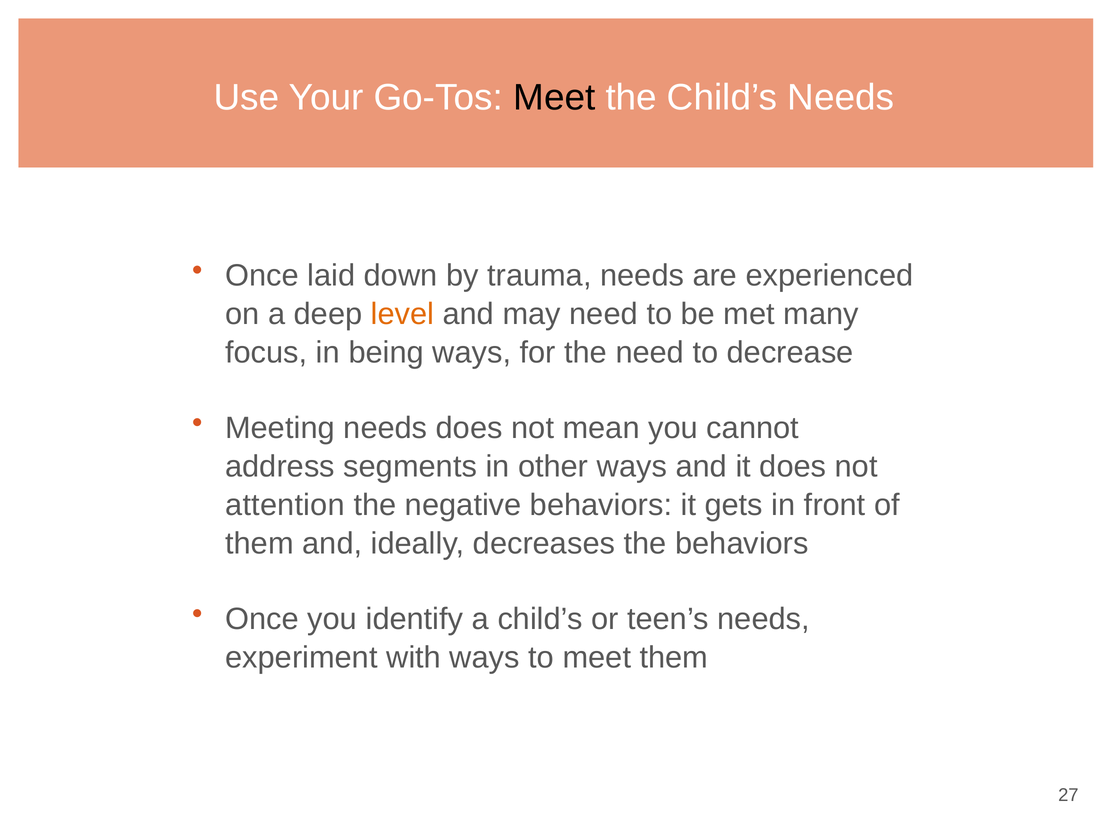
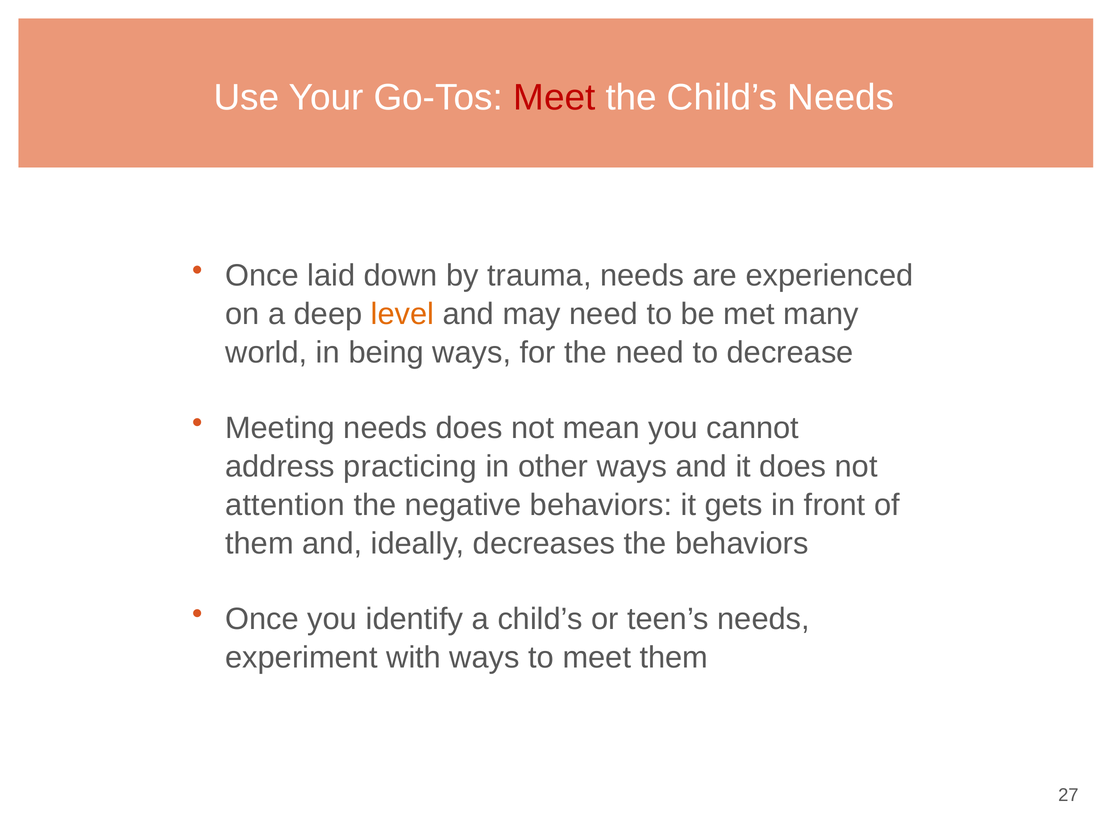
Meet at (554, 98) colour: black -> red
focus: focus -> world
segments: segments -> practicing
